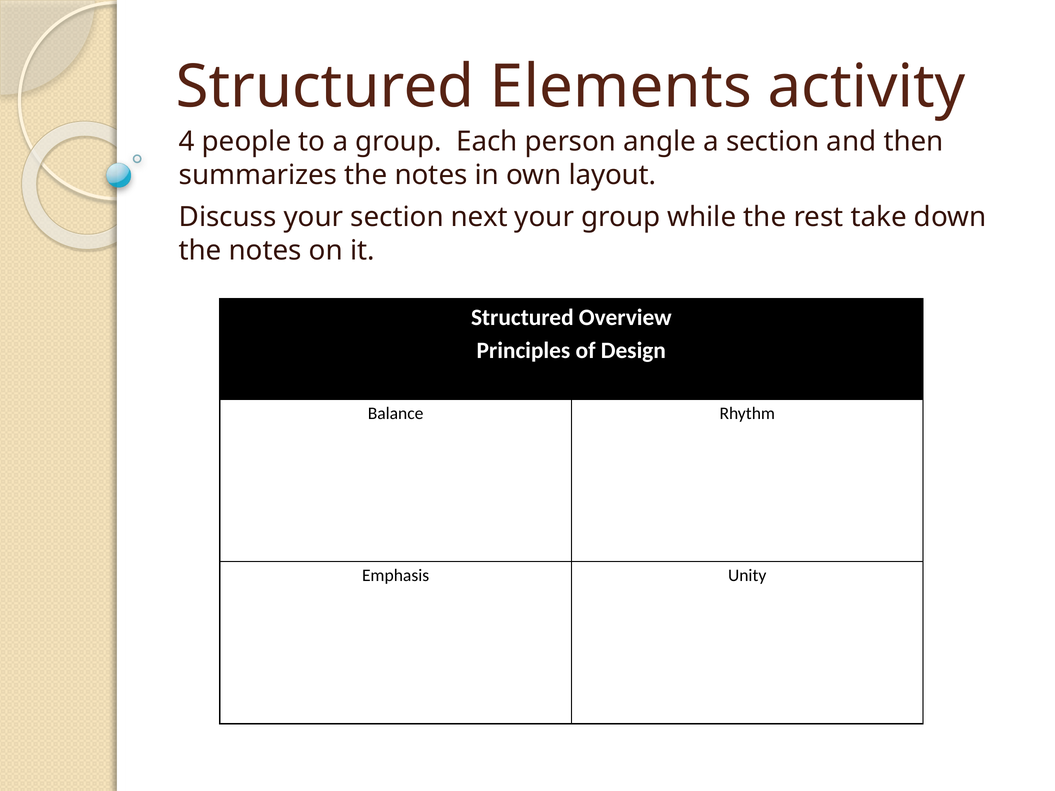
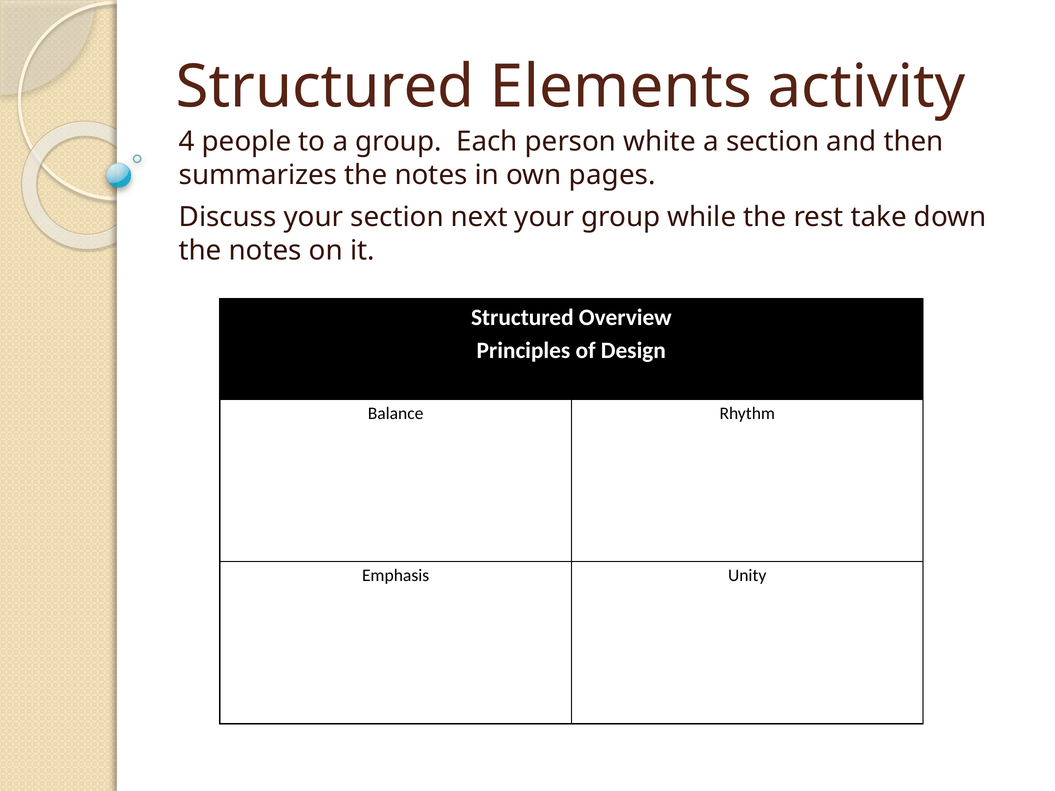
angle: angle -> white
layout: layout -> pages
